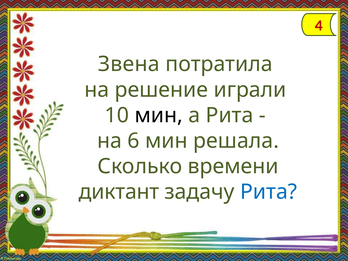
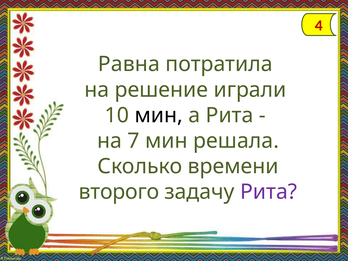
Звена: Звена -> Равна
6: 6 -> 7
диктант: диктант -> второго
Рита at (269, 192) colour: blue -> purple
